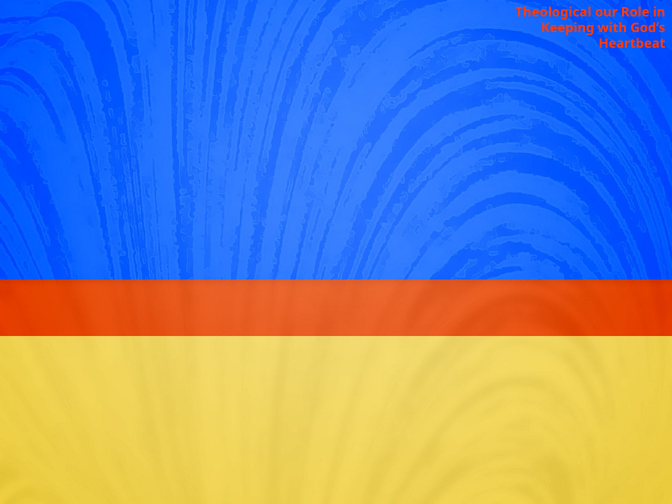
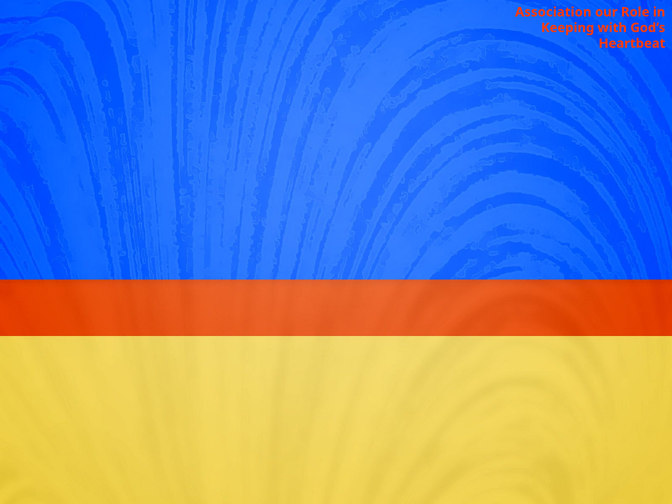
Theological: Theological -> Association
